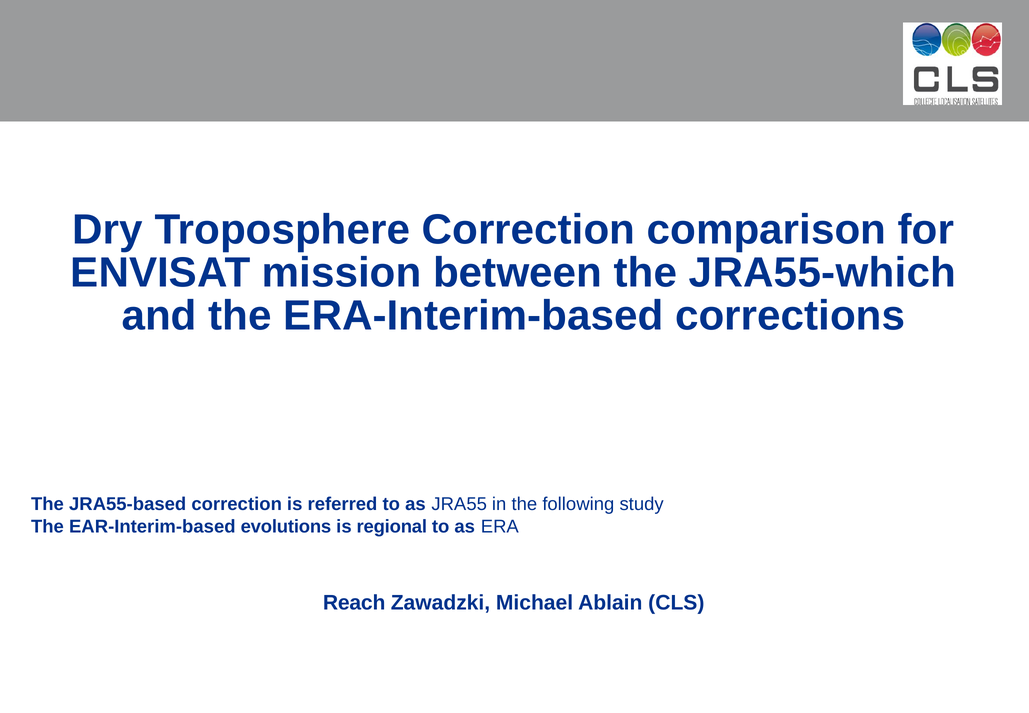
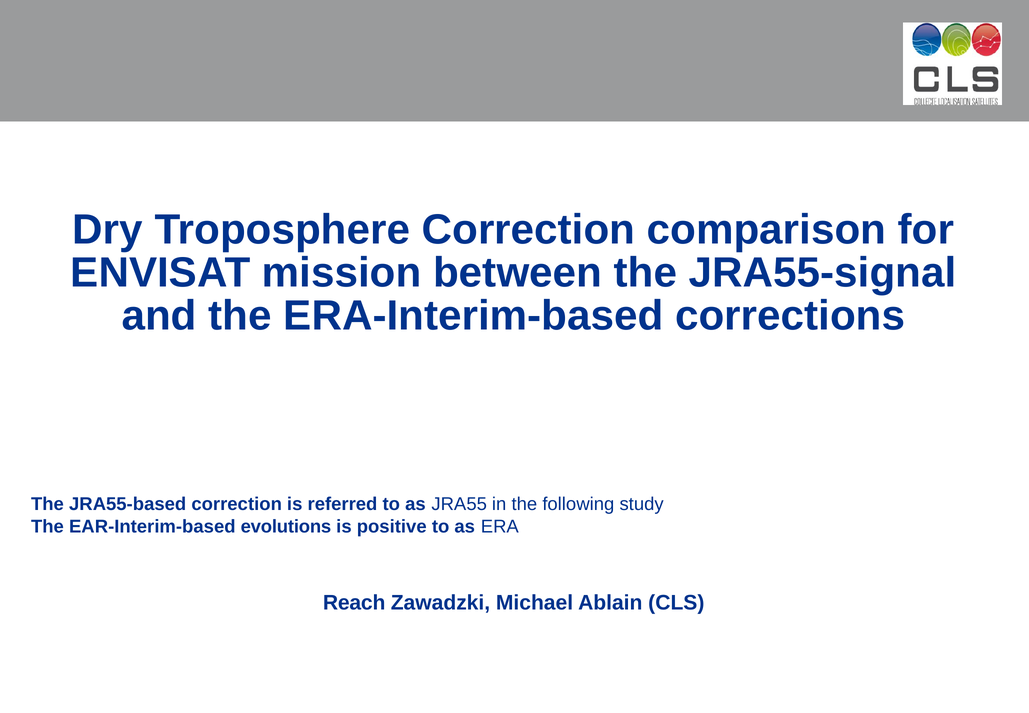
JRA55-which: JRA55-which -> JRA55-signal
regional: regional -> positive
